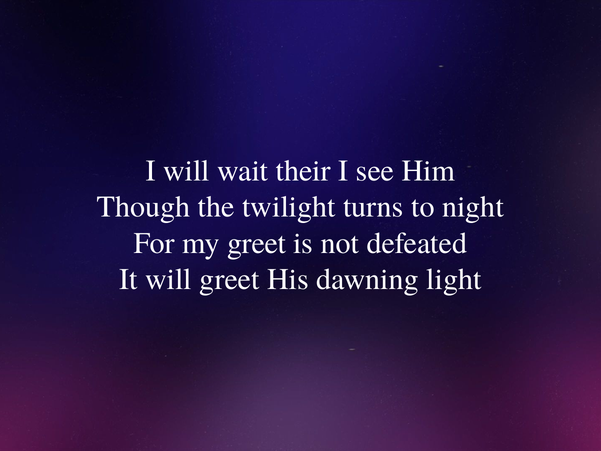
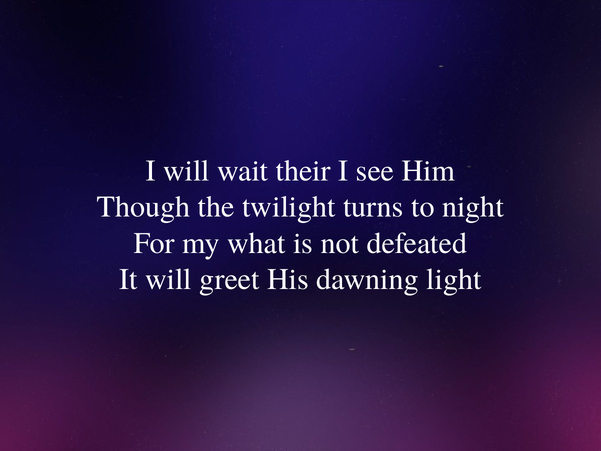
my greet: greet -> what
